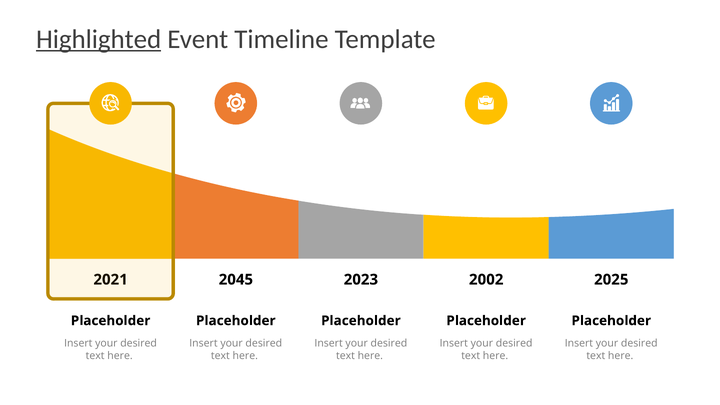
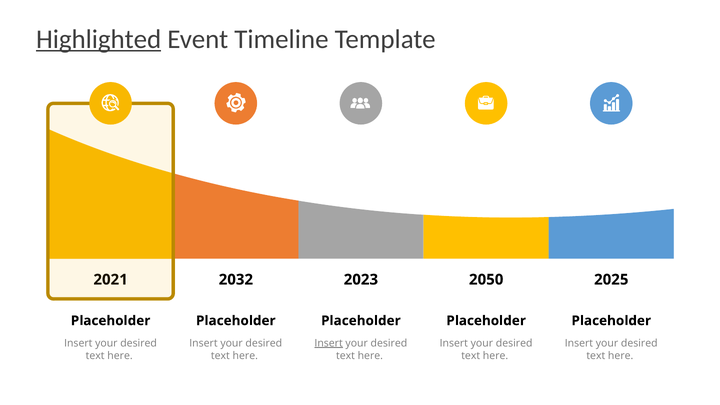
2045: 2045 -> 2032
2002: 2002 -> 2050
Insert at (329, 343) underline: none -> present
